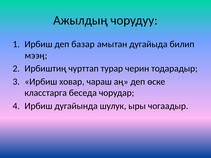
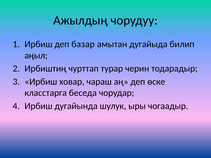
мээӊ: мээӊ -> аӊыл
